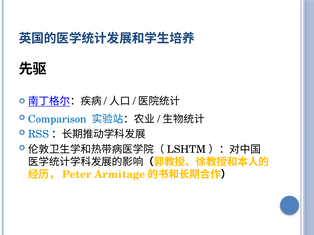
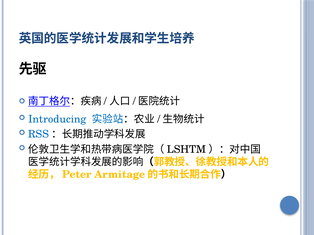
Comparison: Comparison -> Introducing
